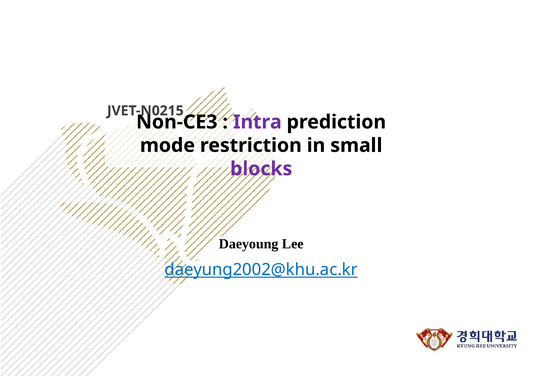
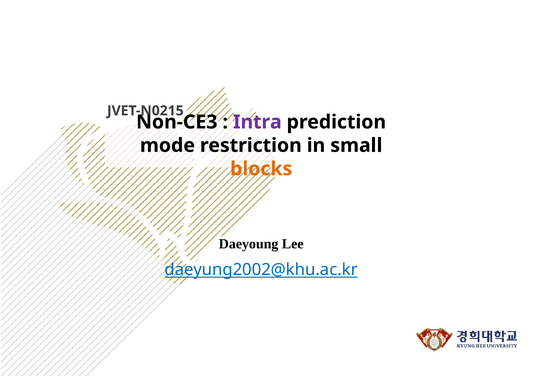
blocks colour: purple -> orange
